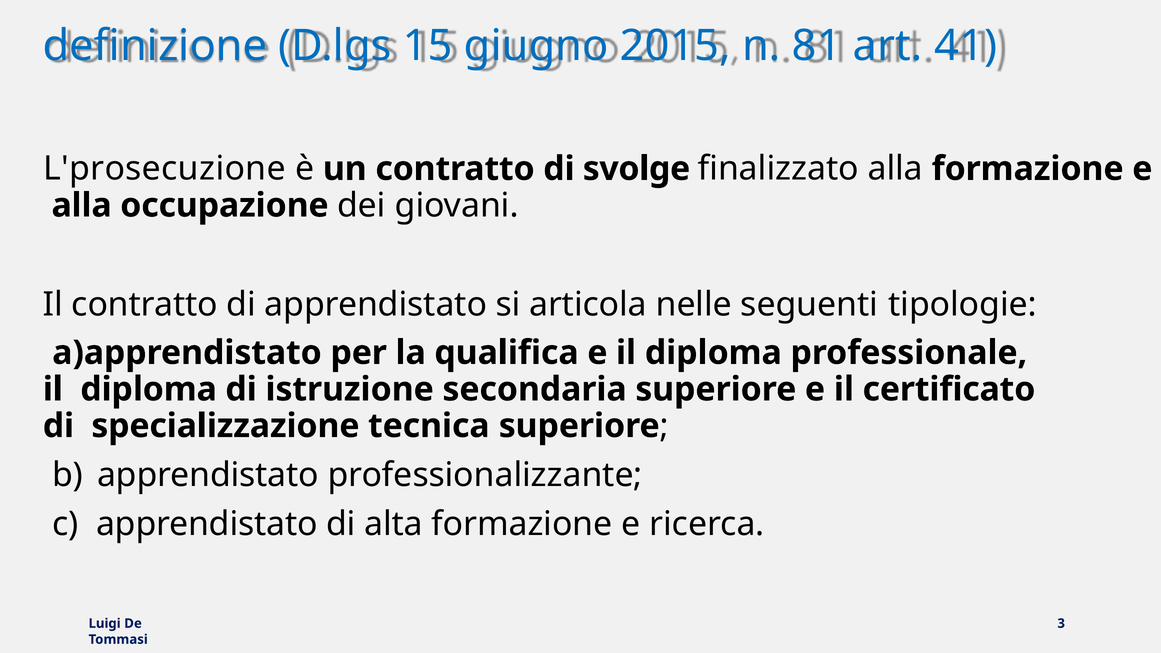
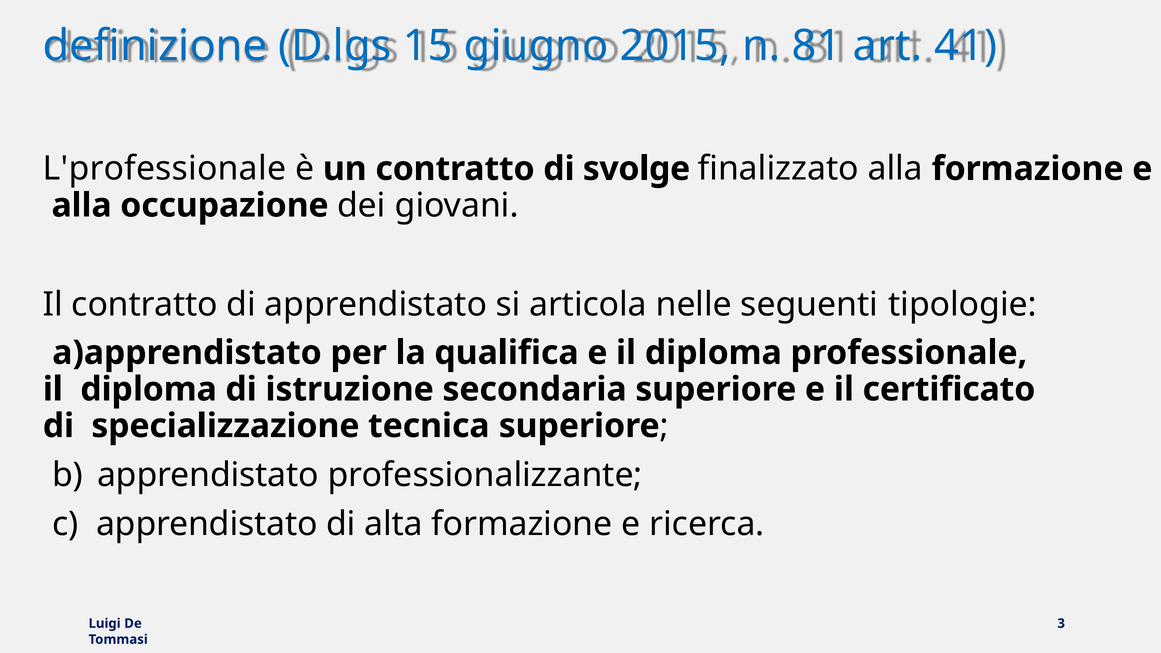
L'prosecuzione: L'prosecuzione -> L'professionale
